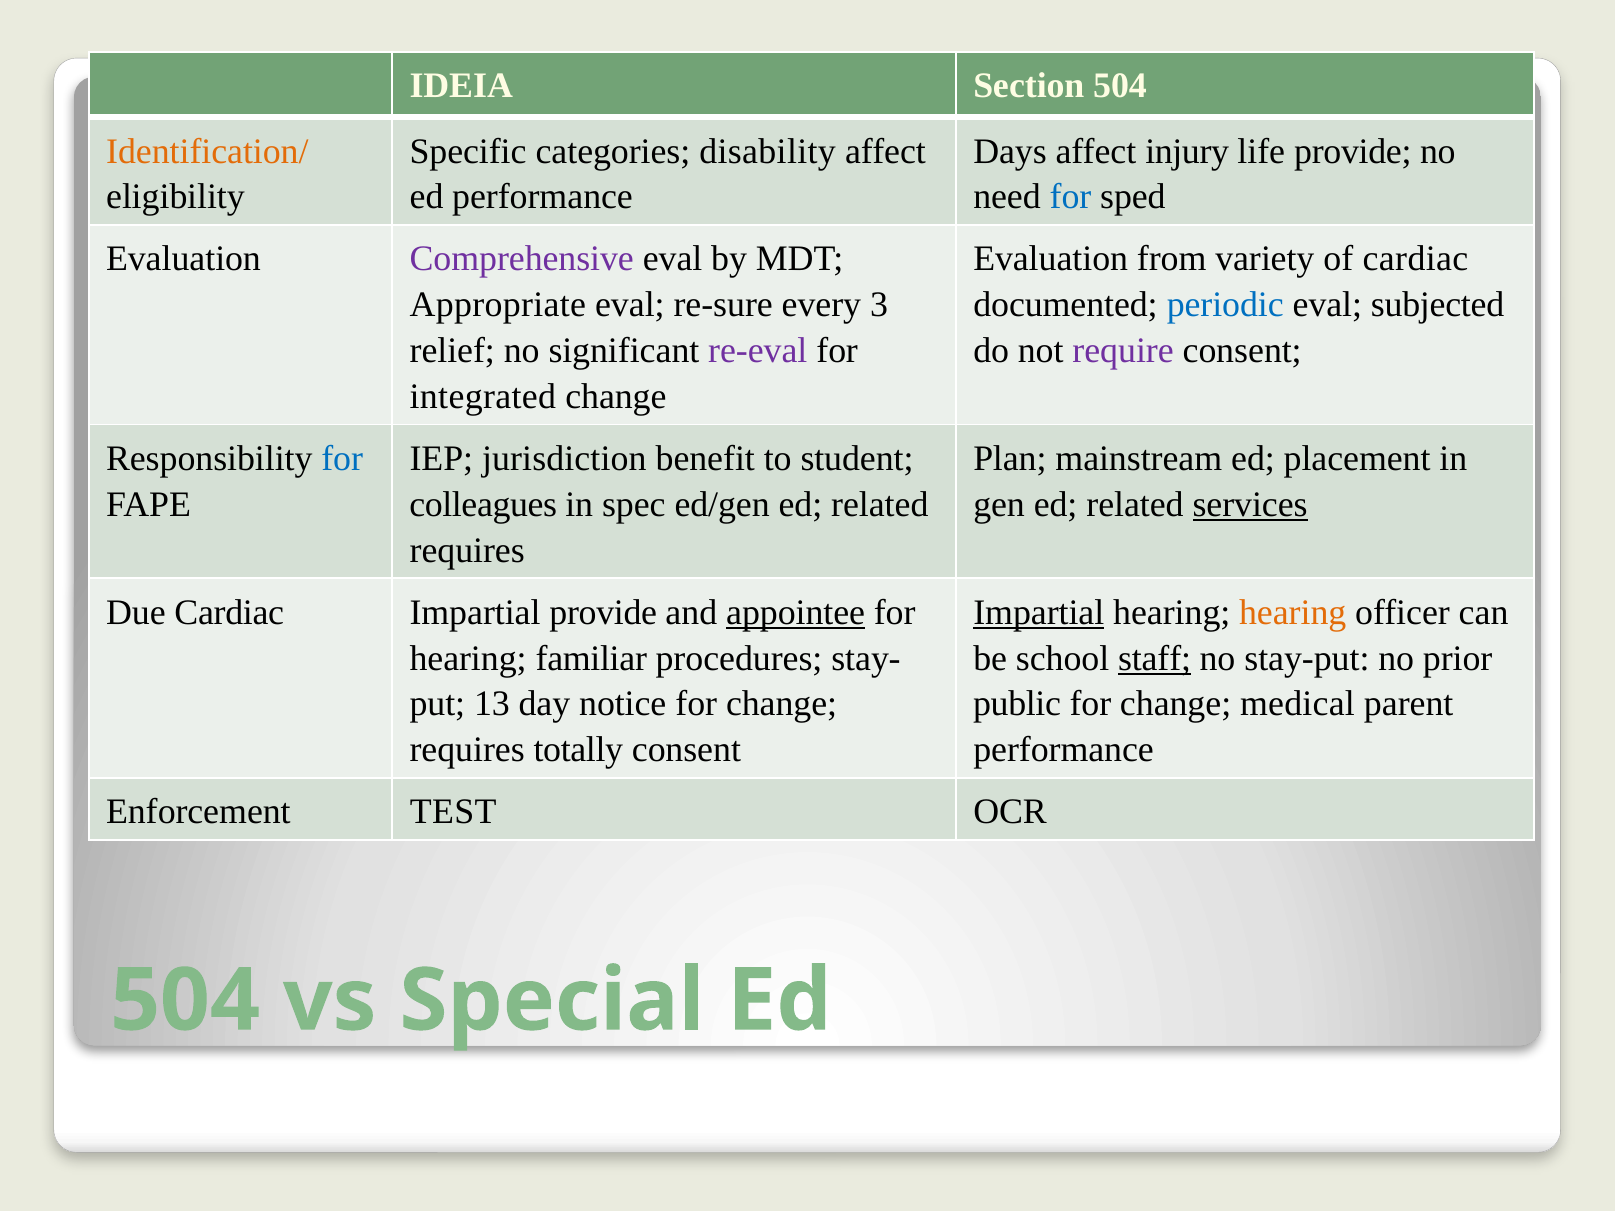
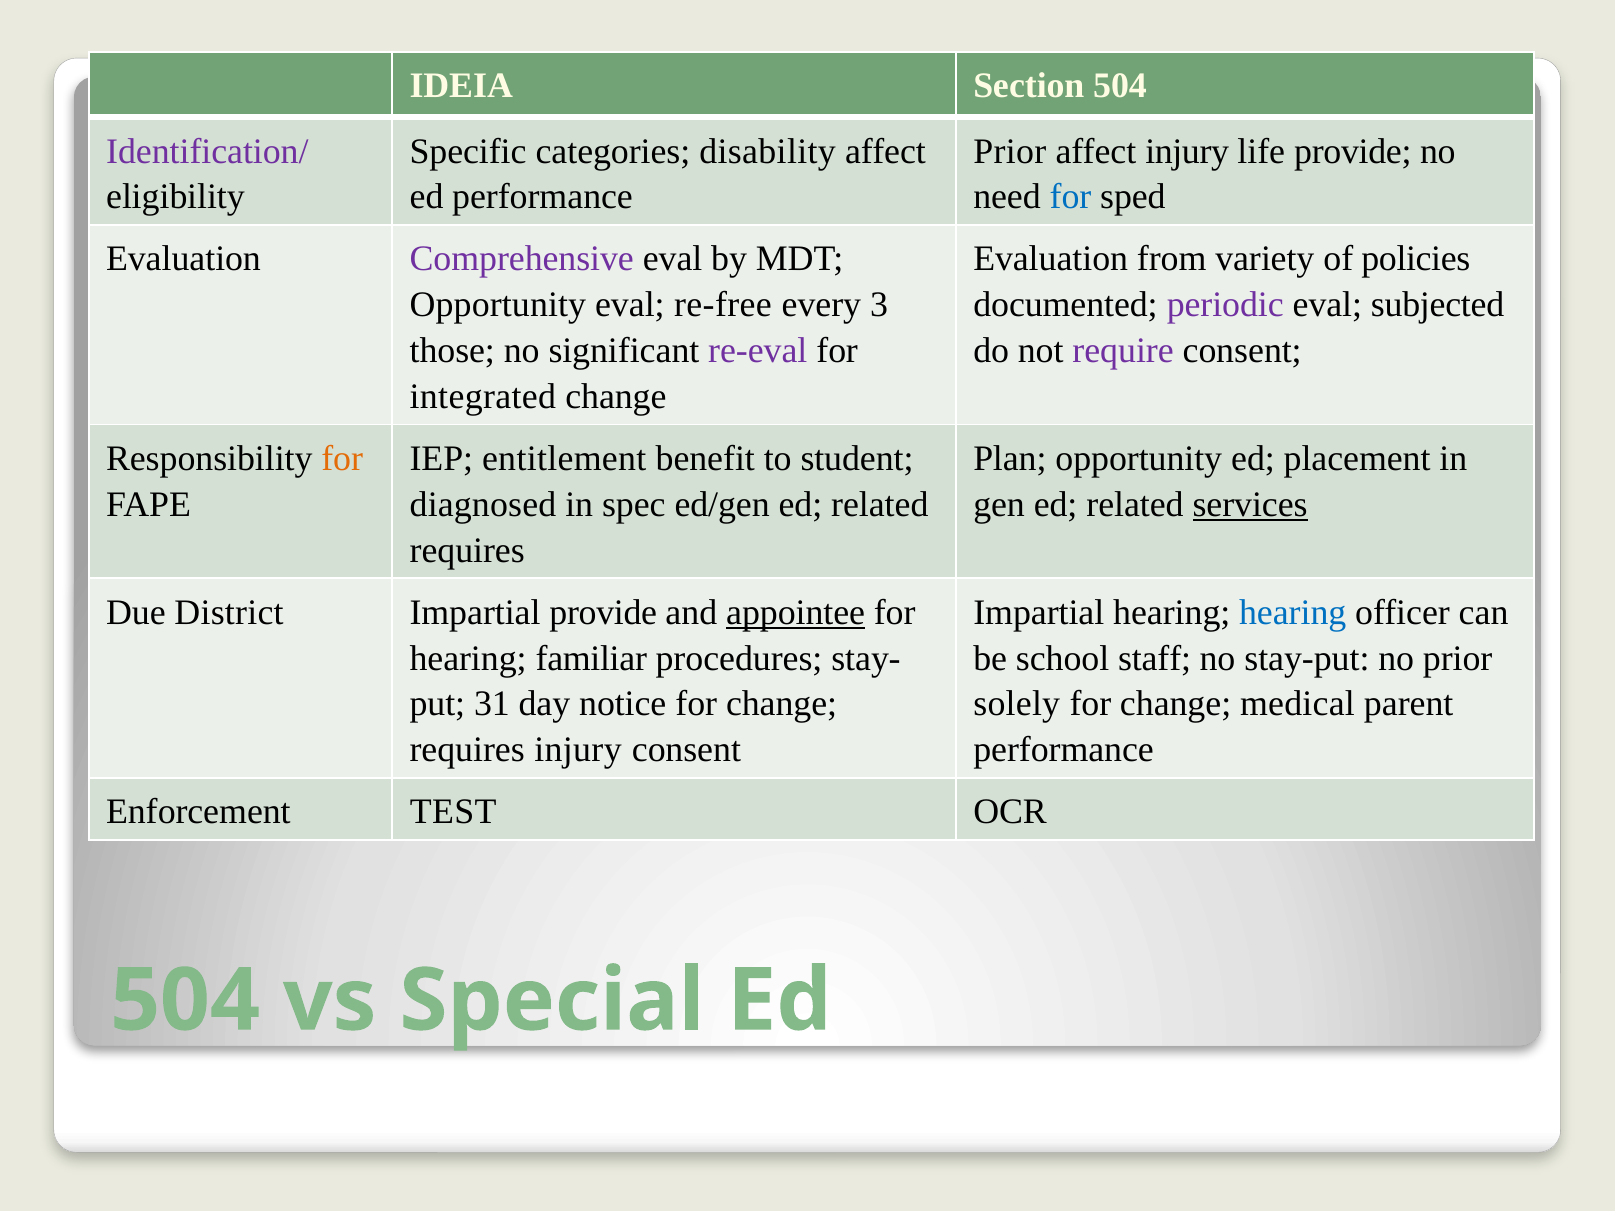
Identification/ colour: orange -> purple
Days at (1010, 151): Days -> Prior
of cardiac: cardiac -> policies
Appropriate at (498, 305): Appropriate -> Opportunity
re-sure: re-sure -> re-free
periodic colour: blue -> purple
relief: relief -> those
for at (342, 459) colour: blue -> orange
jurisdiction: jurisdiction -> entitlement
Plan mainstream: mainstream -> opportunity
colleagues: colleagues -> diagnosed
Due Cardiac: Cardiac -> District
Impartial at (1039, 613) underline: present -> none
hearing at (1293, 613) colour: orange -> blue
staff underline: present -> none
13: 13 -> 31
public: public -> solely
requires totally: totally -> injury
